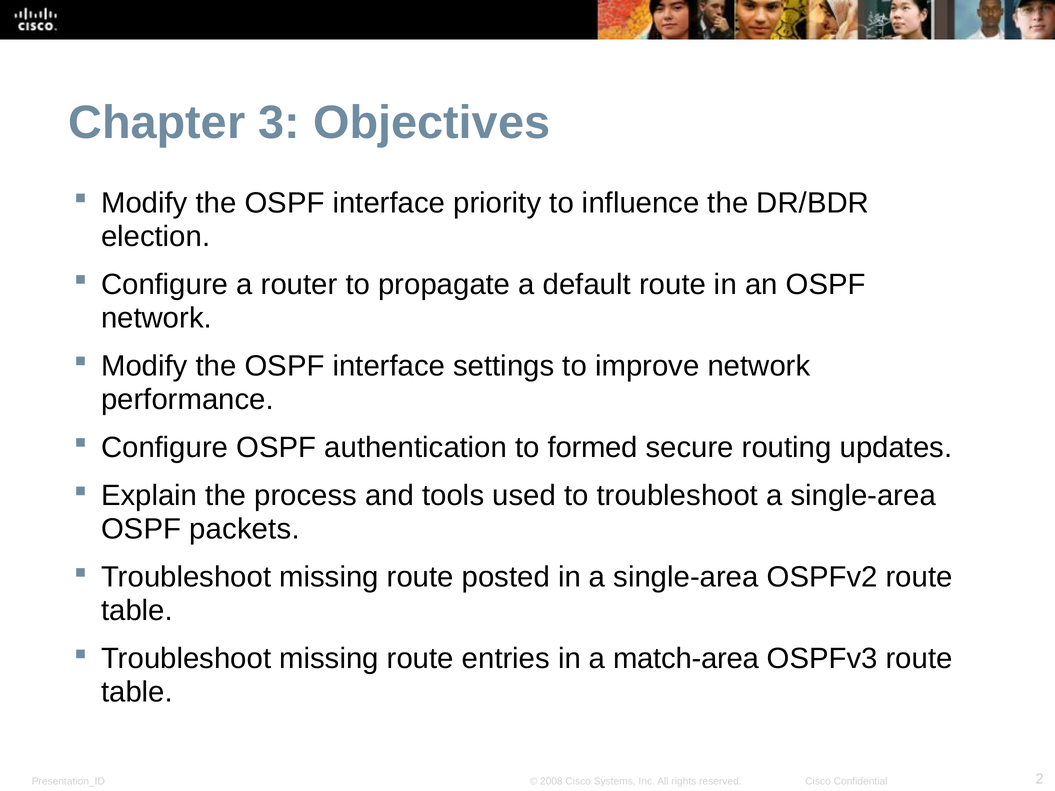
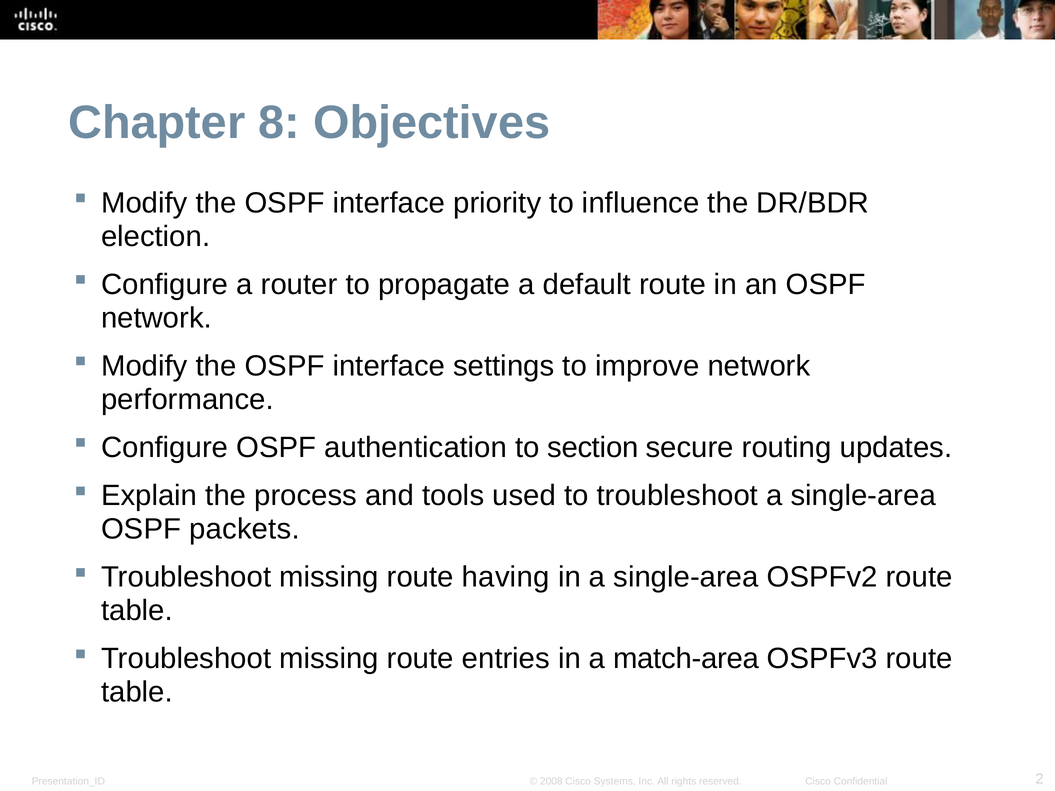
3: 3 -> 8
formed: formed -> section
posted: posted -> having
